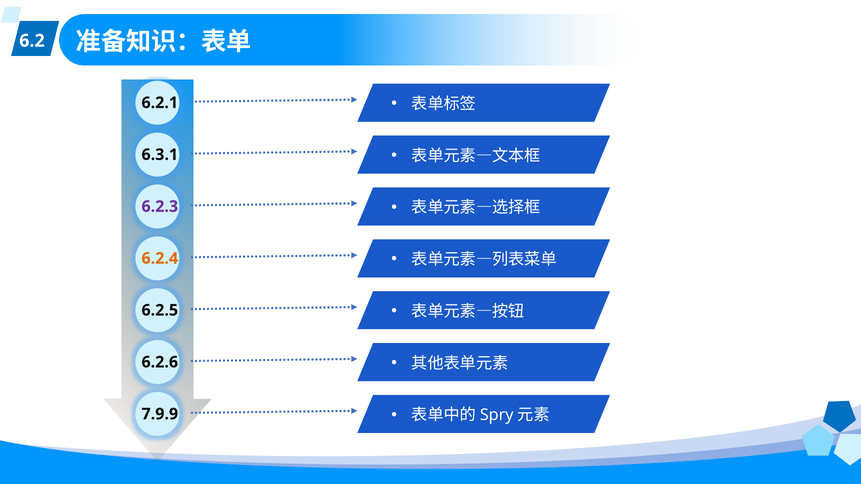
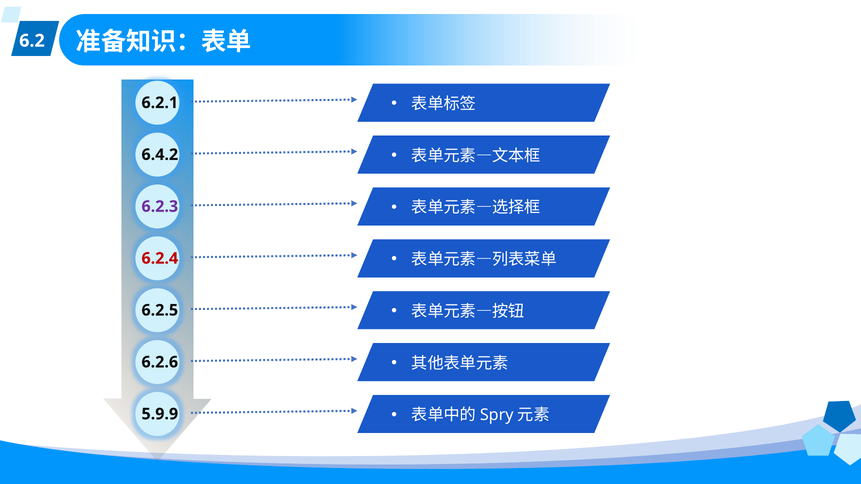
6.3.1: 6.3.1 -> 6.4.2
6.2.4 colour: orange -> red
7.9.9: 7.9.9 -> 5.9.9
